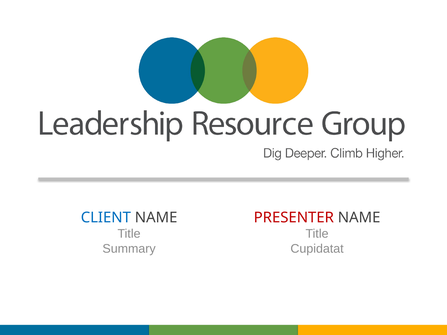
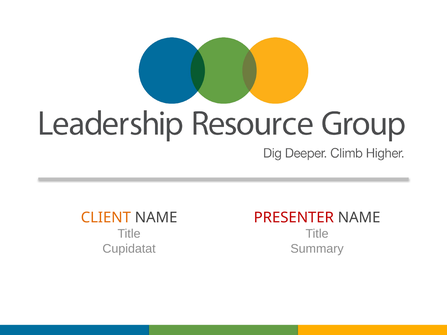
CLIENT colour: blue -> orange
Summary: Summary -> Cupidatat
Cupidatat: Cupidatat -> Summary
